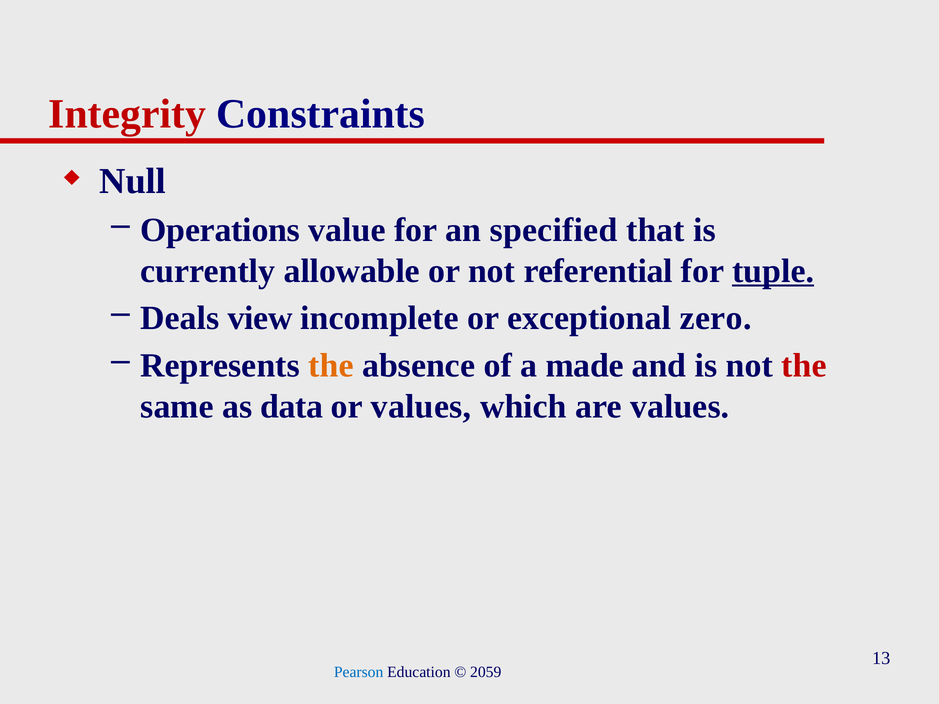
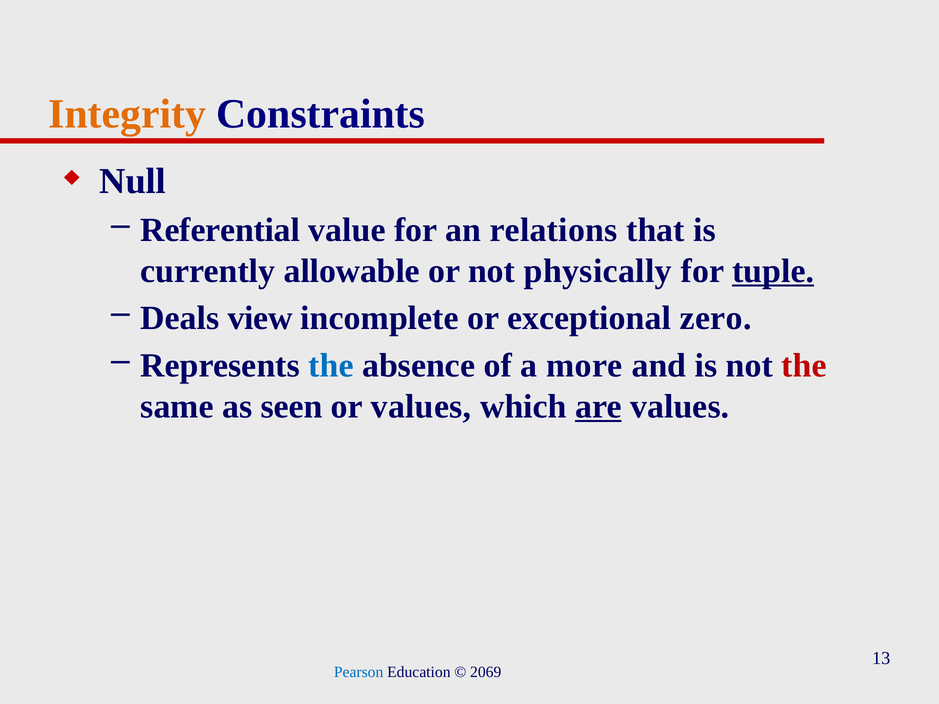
Integrity colour: red -> orange
Operations: Operations -> Referential
specified: specified -> relations
referential: referential -> physically
the at (331, 366) colour: orange -> blue
made: made -> more
data: data -> seen
are underline: none -> present
2059: 2059 -> 2069
